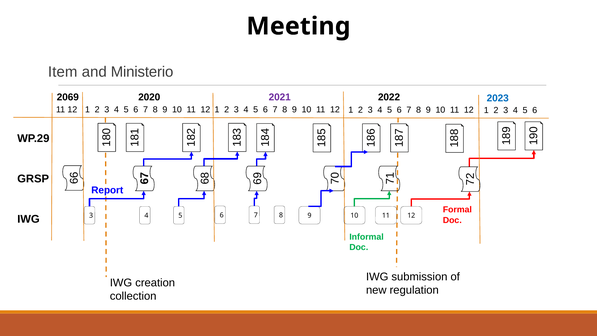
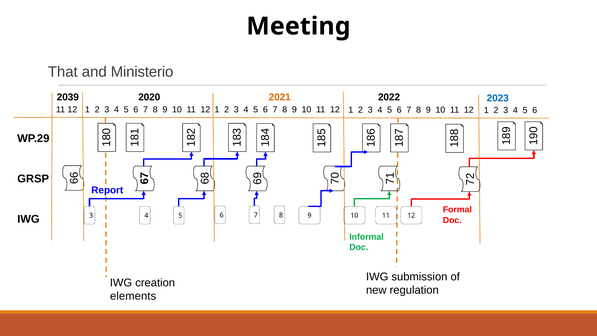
Item: Item -> That
2069: 2069 -> 2039
2021 colour: purple -> orange
collection: collection -> elements
